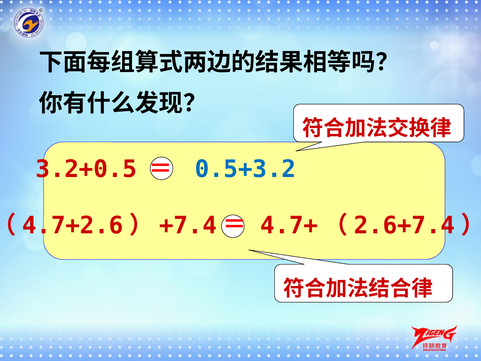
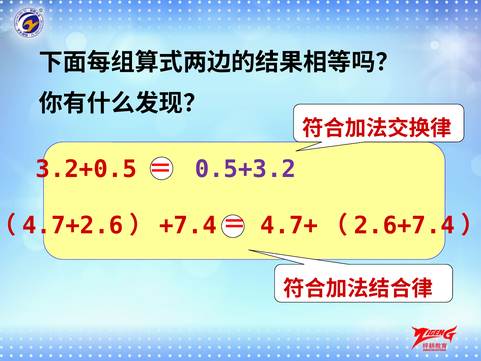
0.5+3.2 colour: blue -> purple
